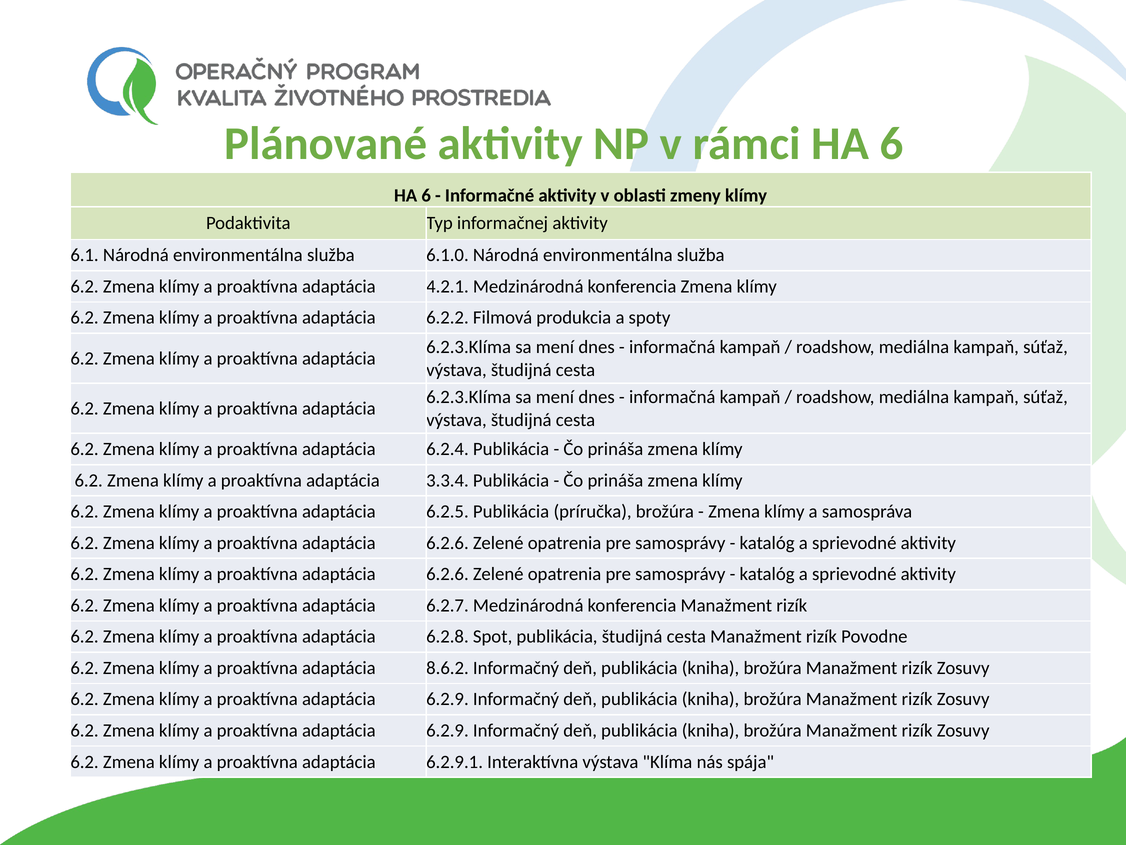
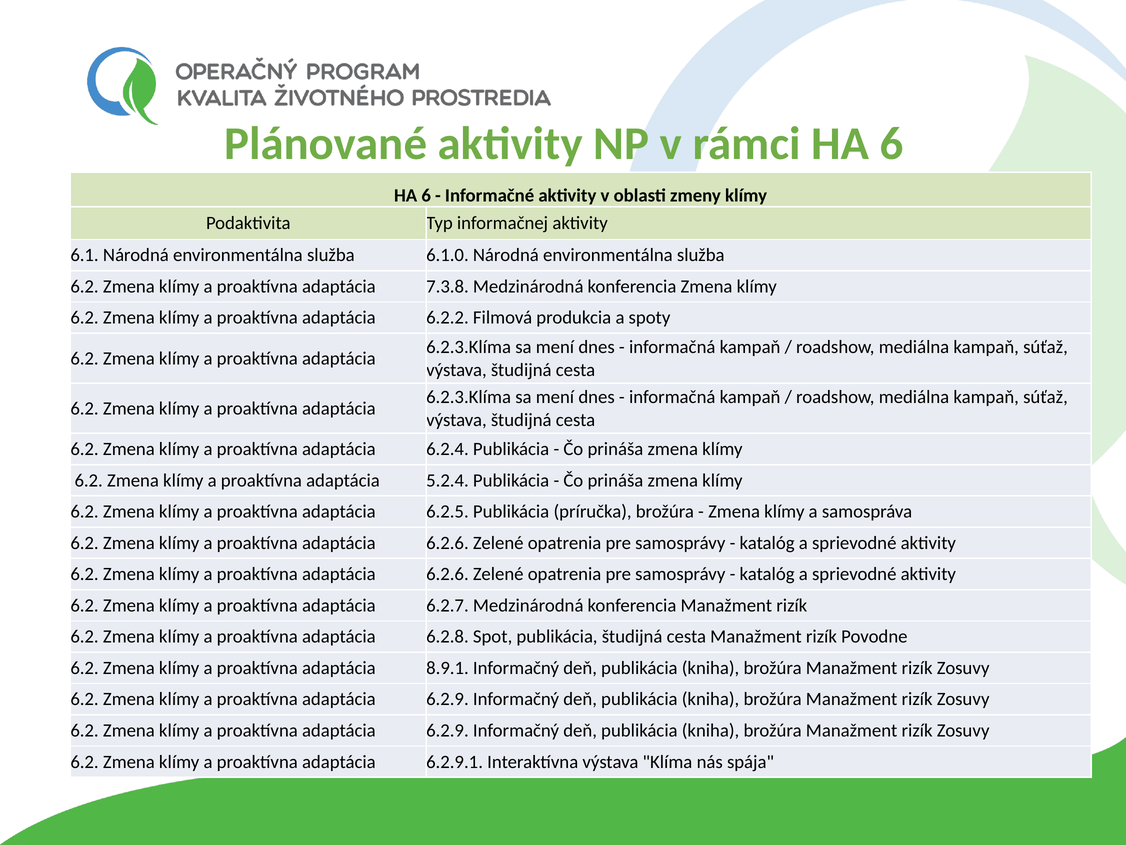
4.2.1: 4.2.1 -> 7.3.8
3.3.4: 3.3.4 -> 5.2.4
8.6.2: 8.6.2 -> 8.9.1
